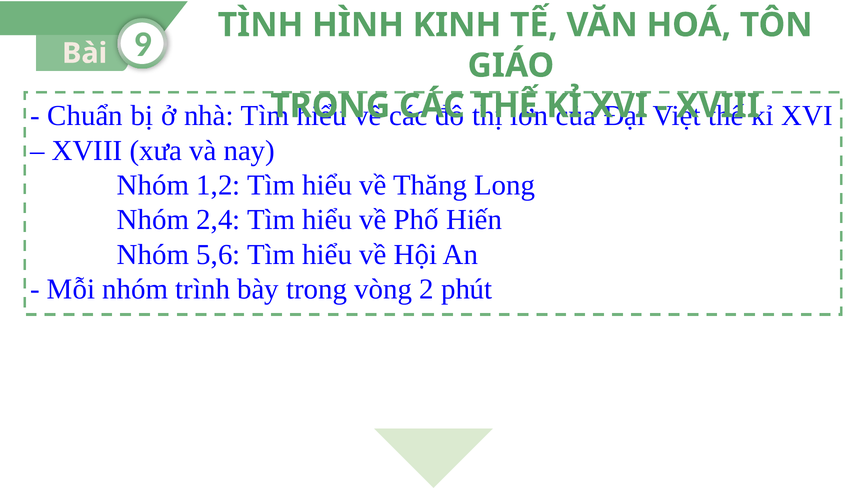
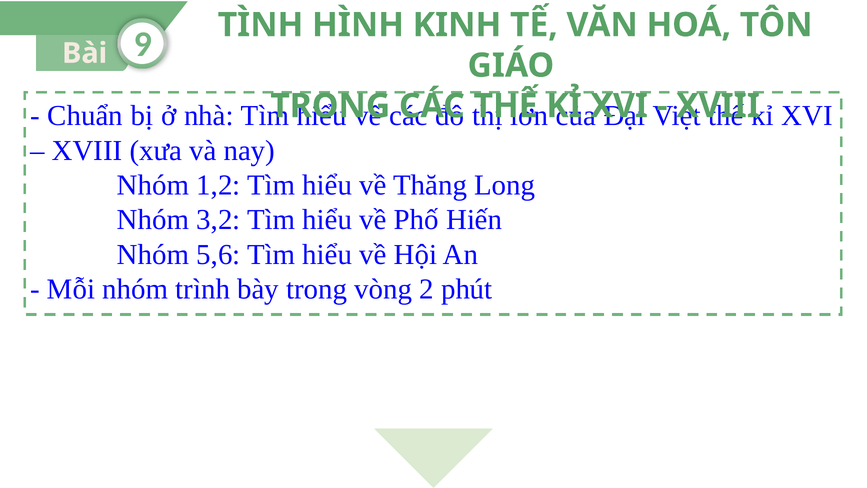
2,4: 2,4 -> 3,2
